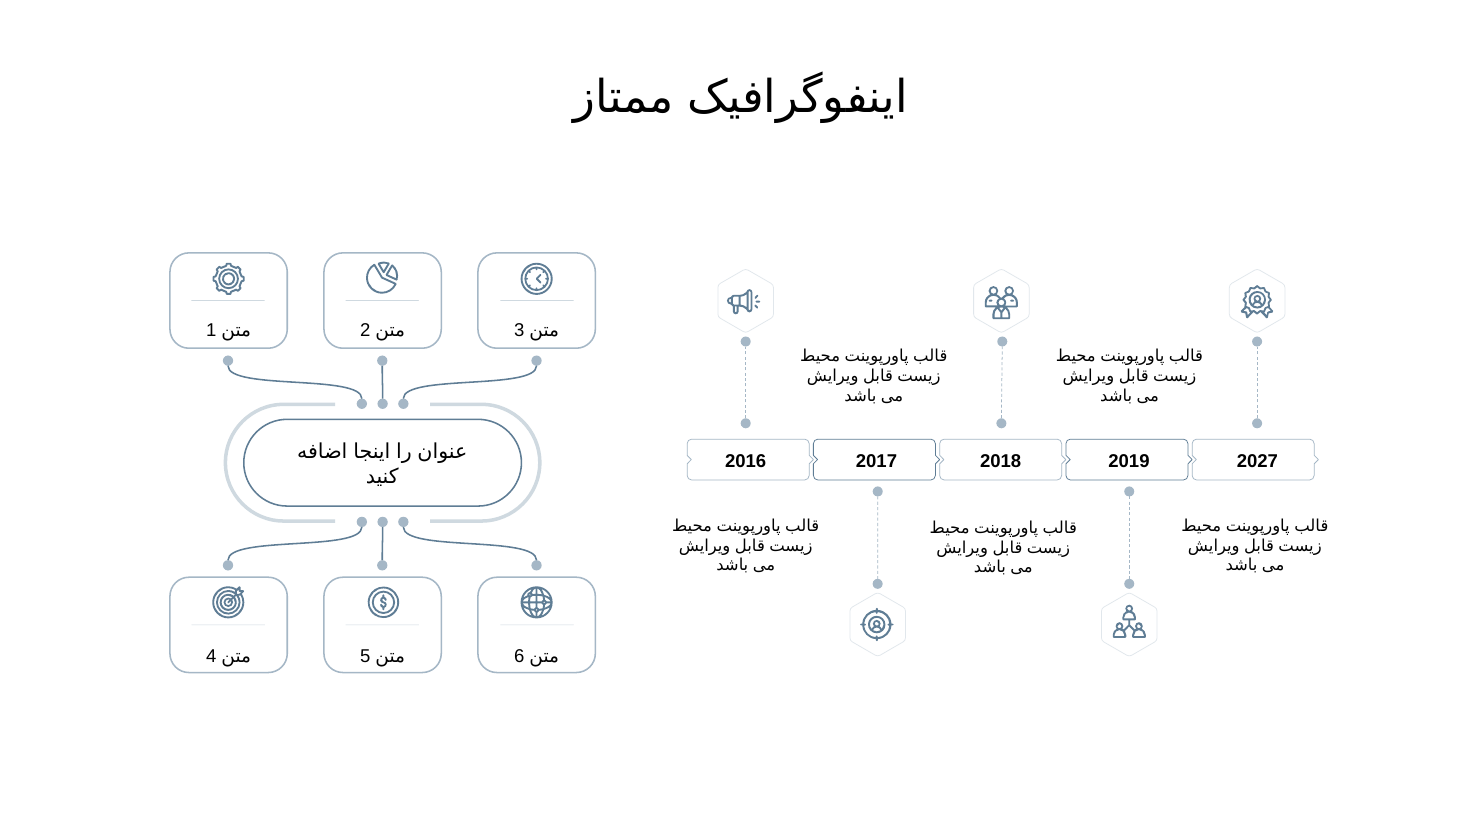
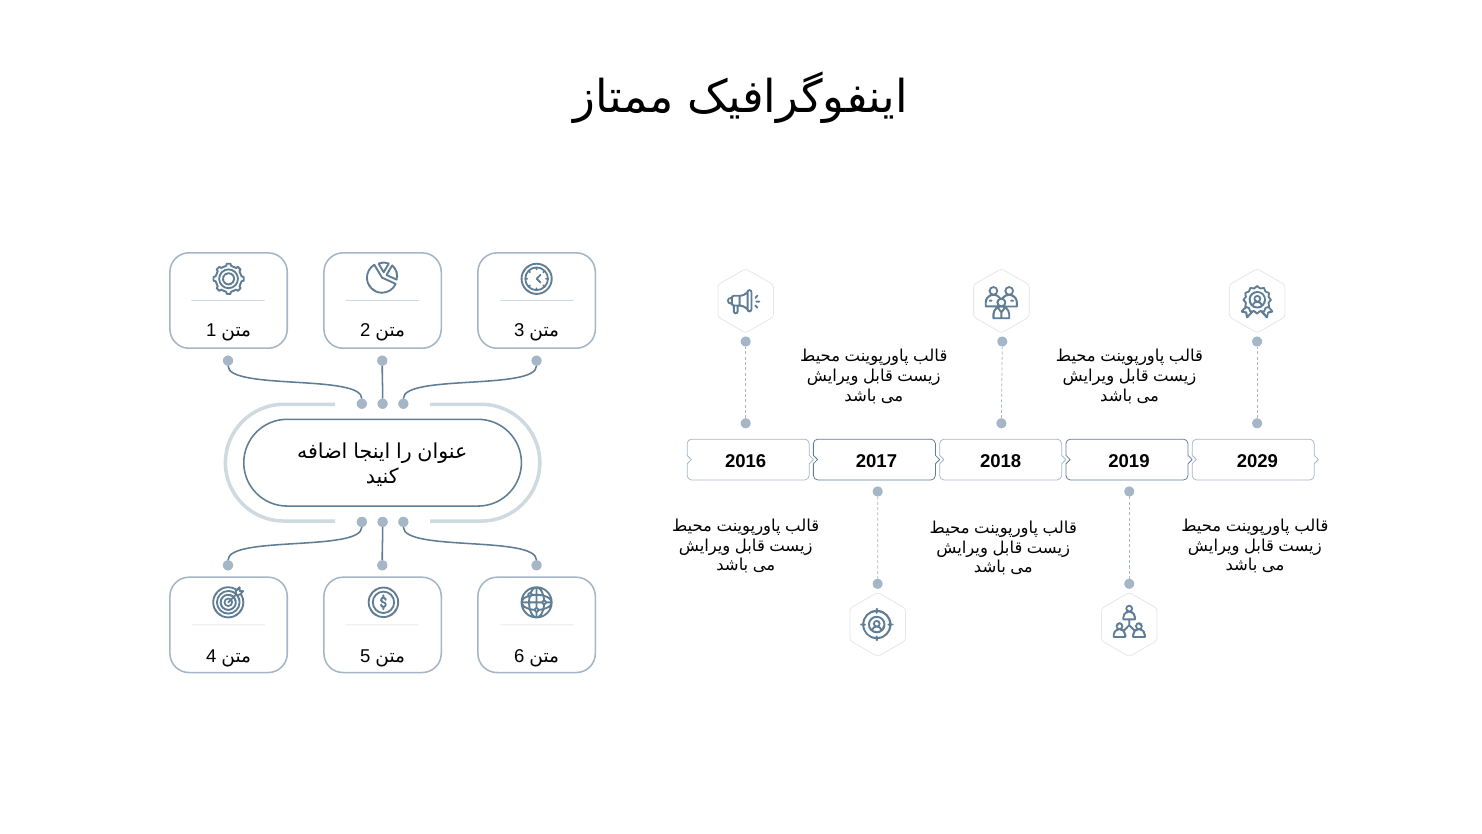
2027: 2027 -> 2029
